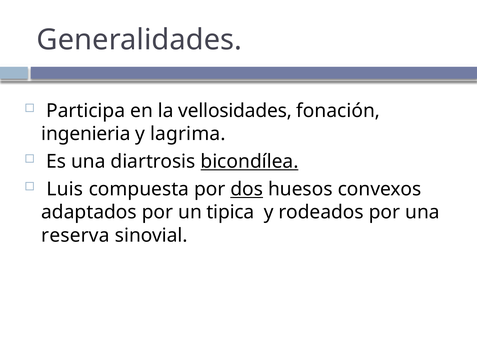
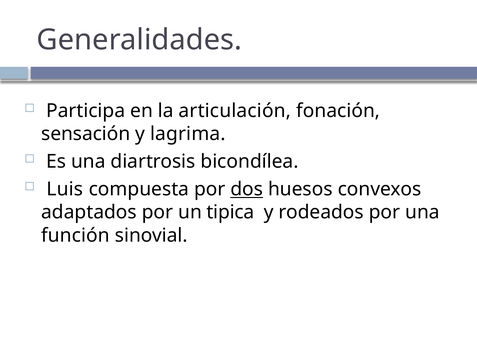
vellosidades: vellosidades -> articulación
ingenieria: ingenieria -> sensación
bicondílea underline: present -> none
reserva: reserva -> función
